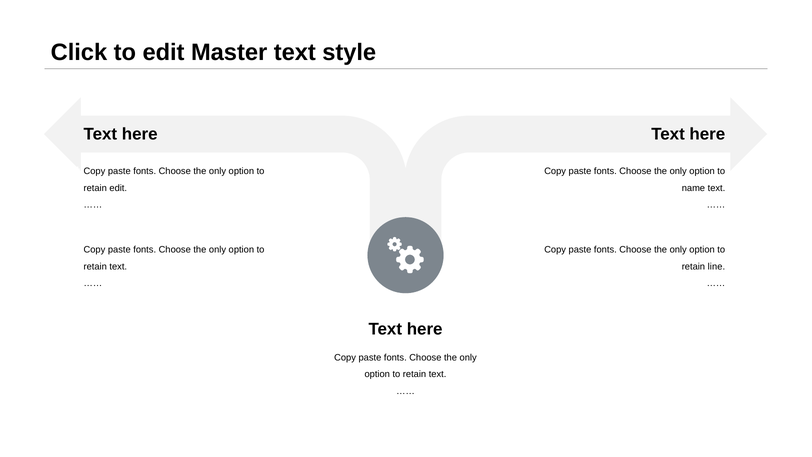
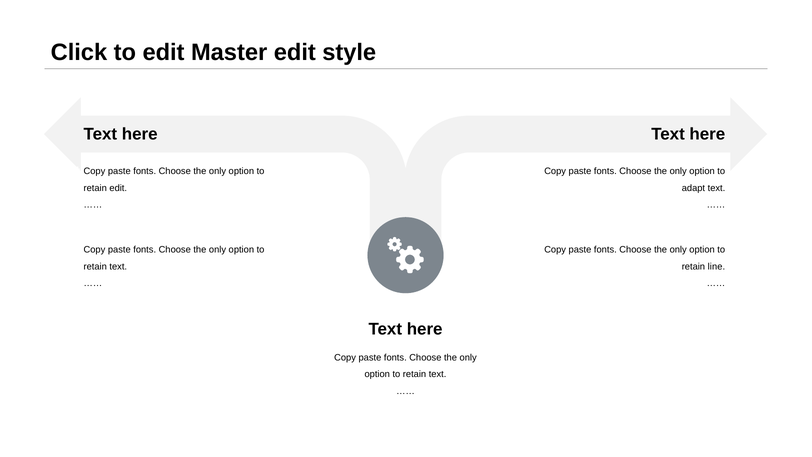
Master text: text -> edit
name: name -> adapt
